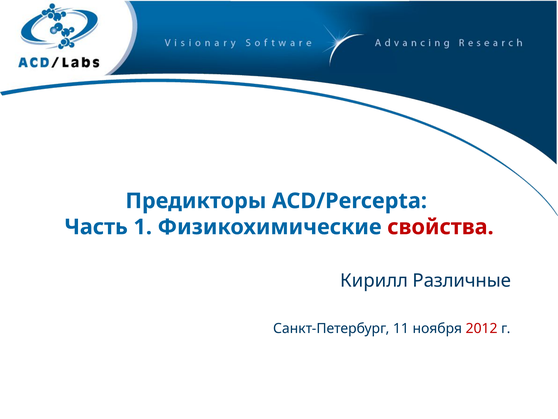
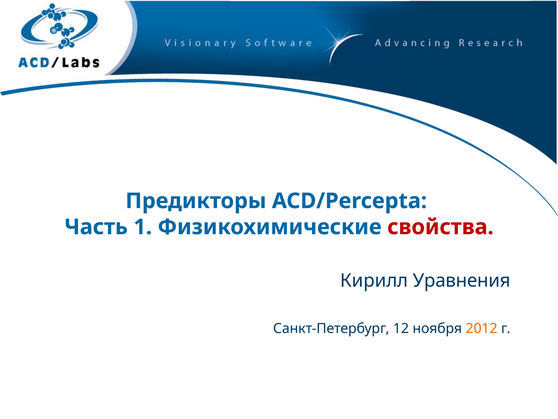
Различные: Различные -> Уравнения
11: 11 -> 12
2012 colour: red -> orange
